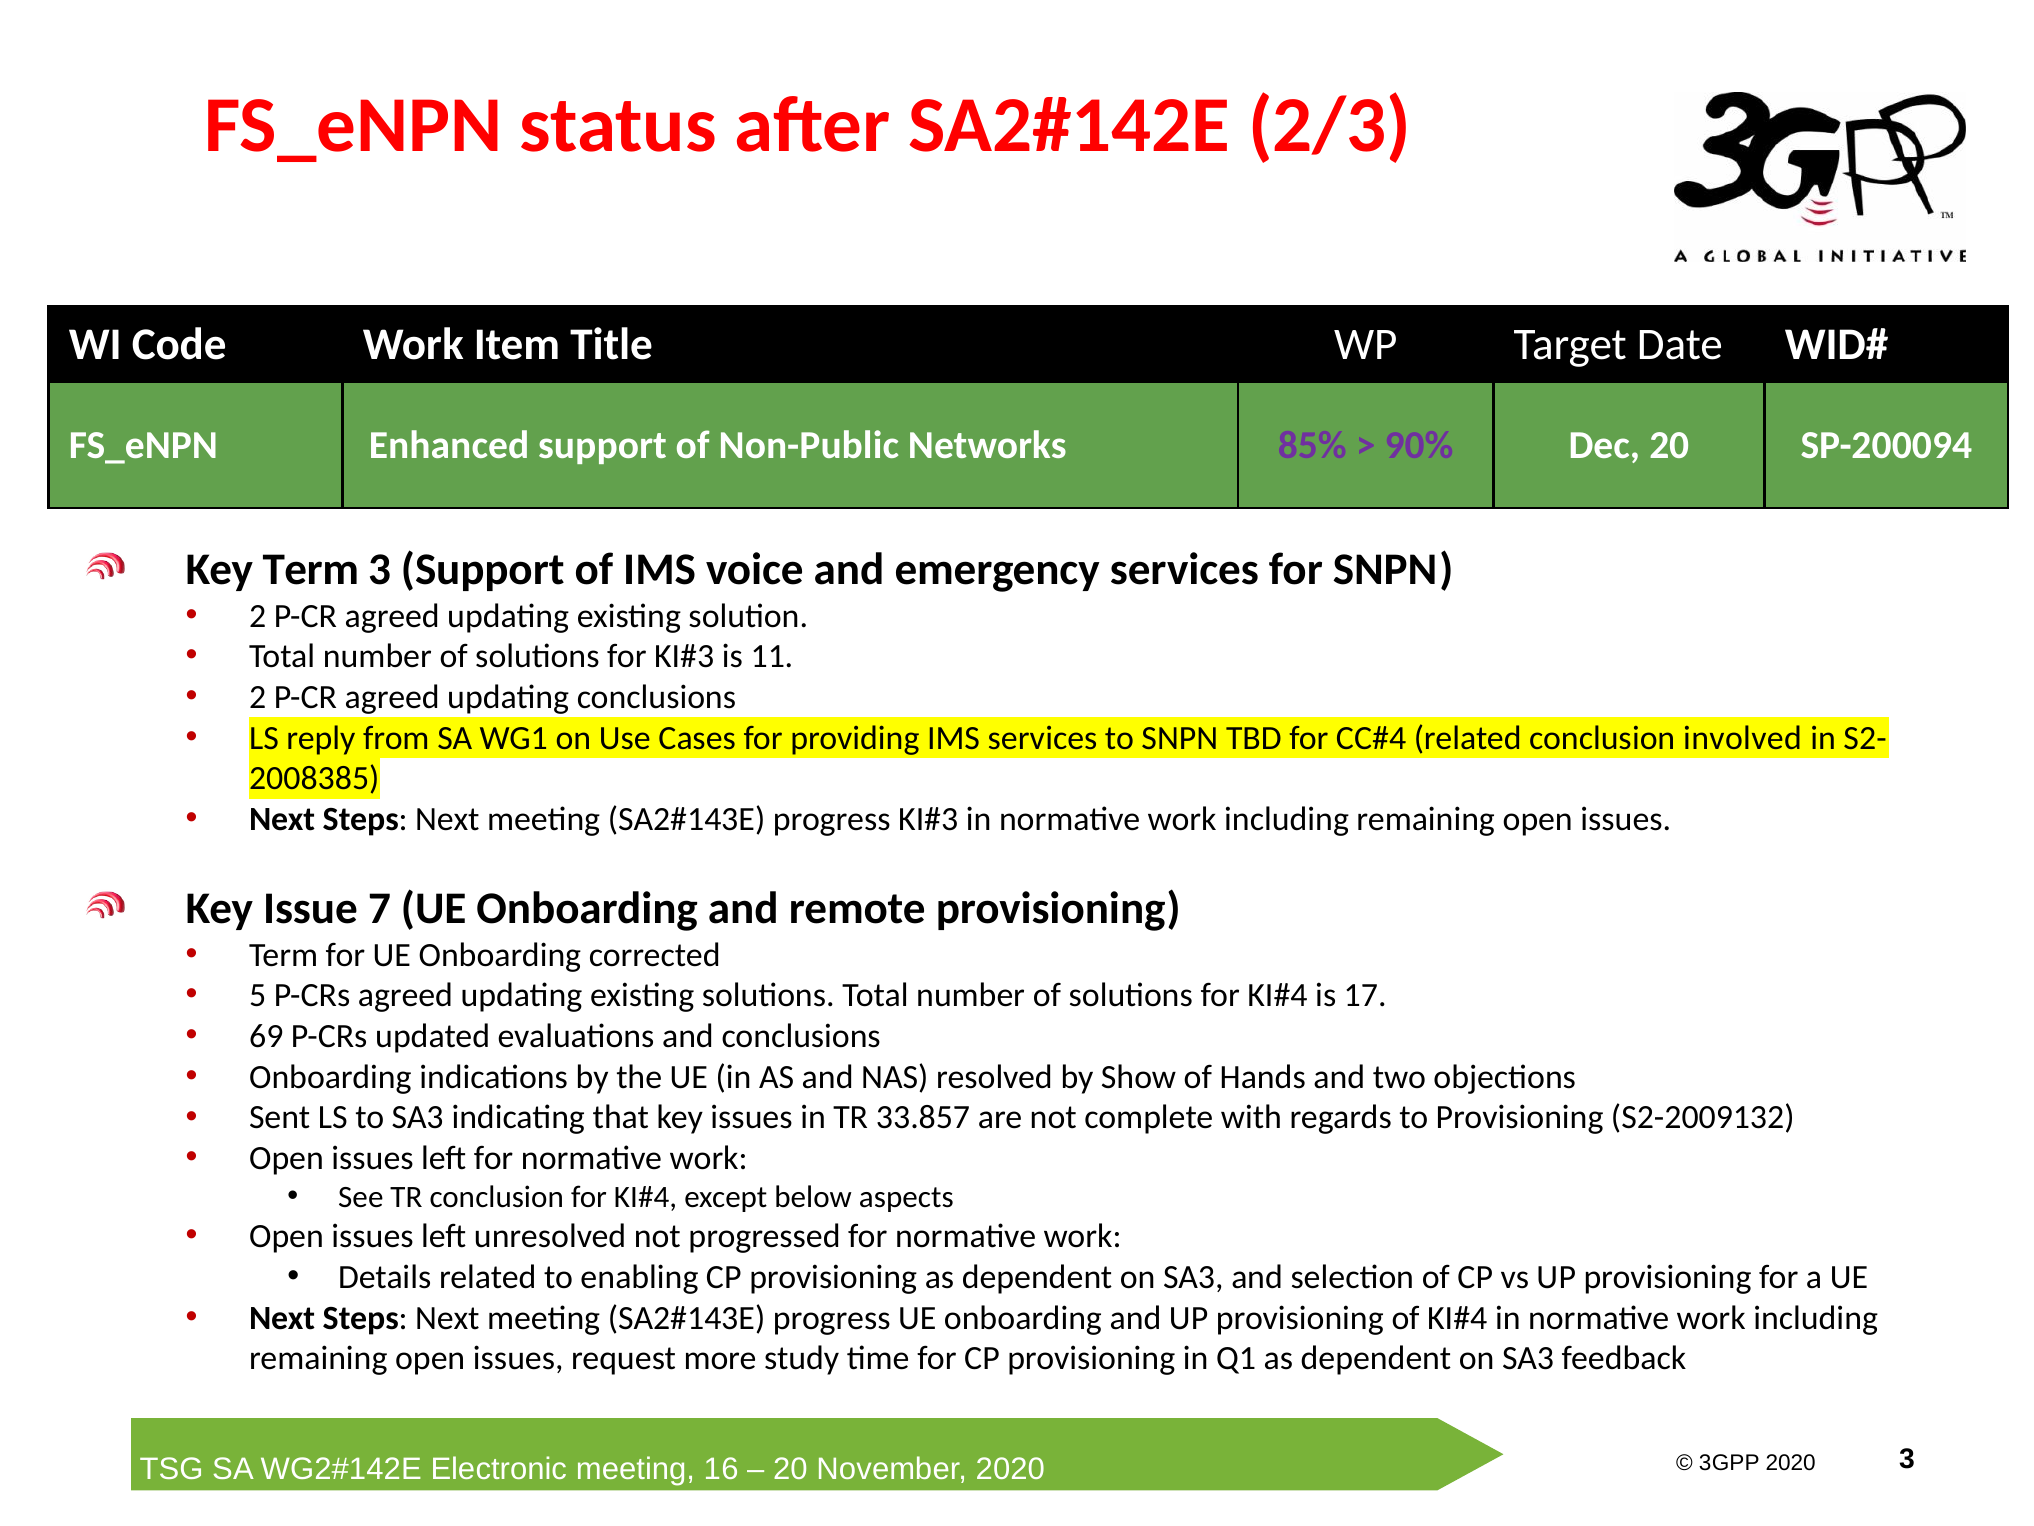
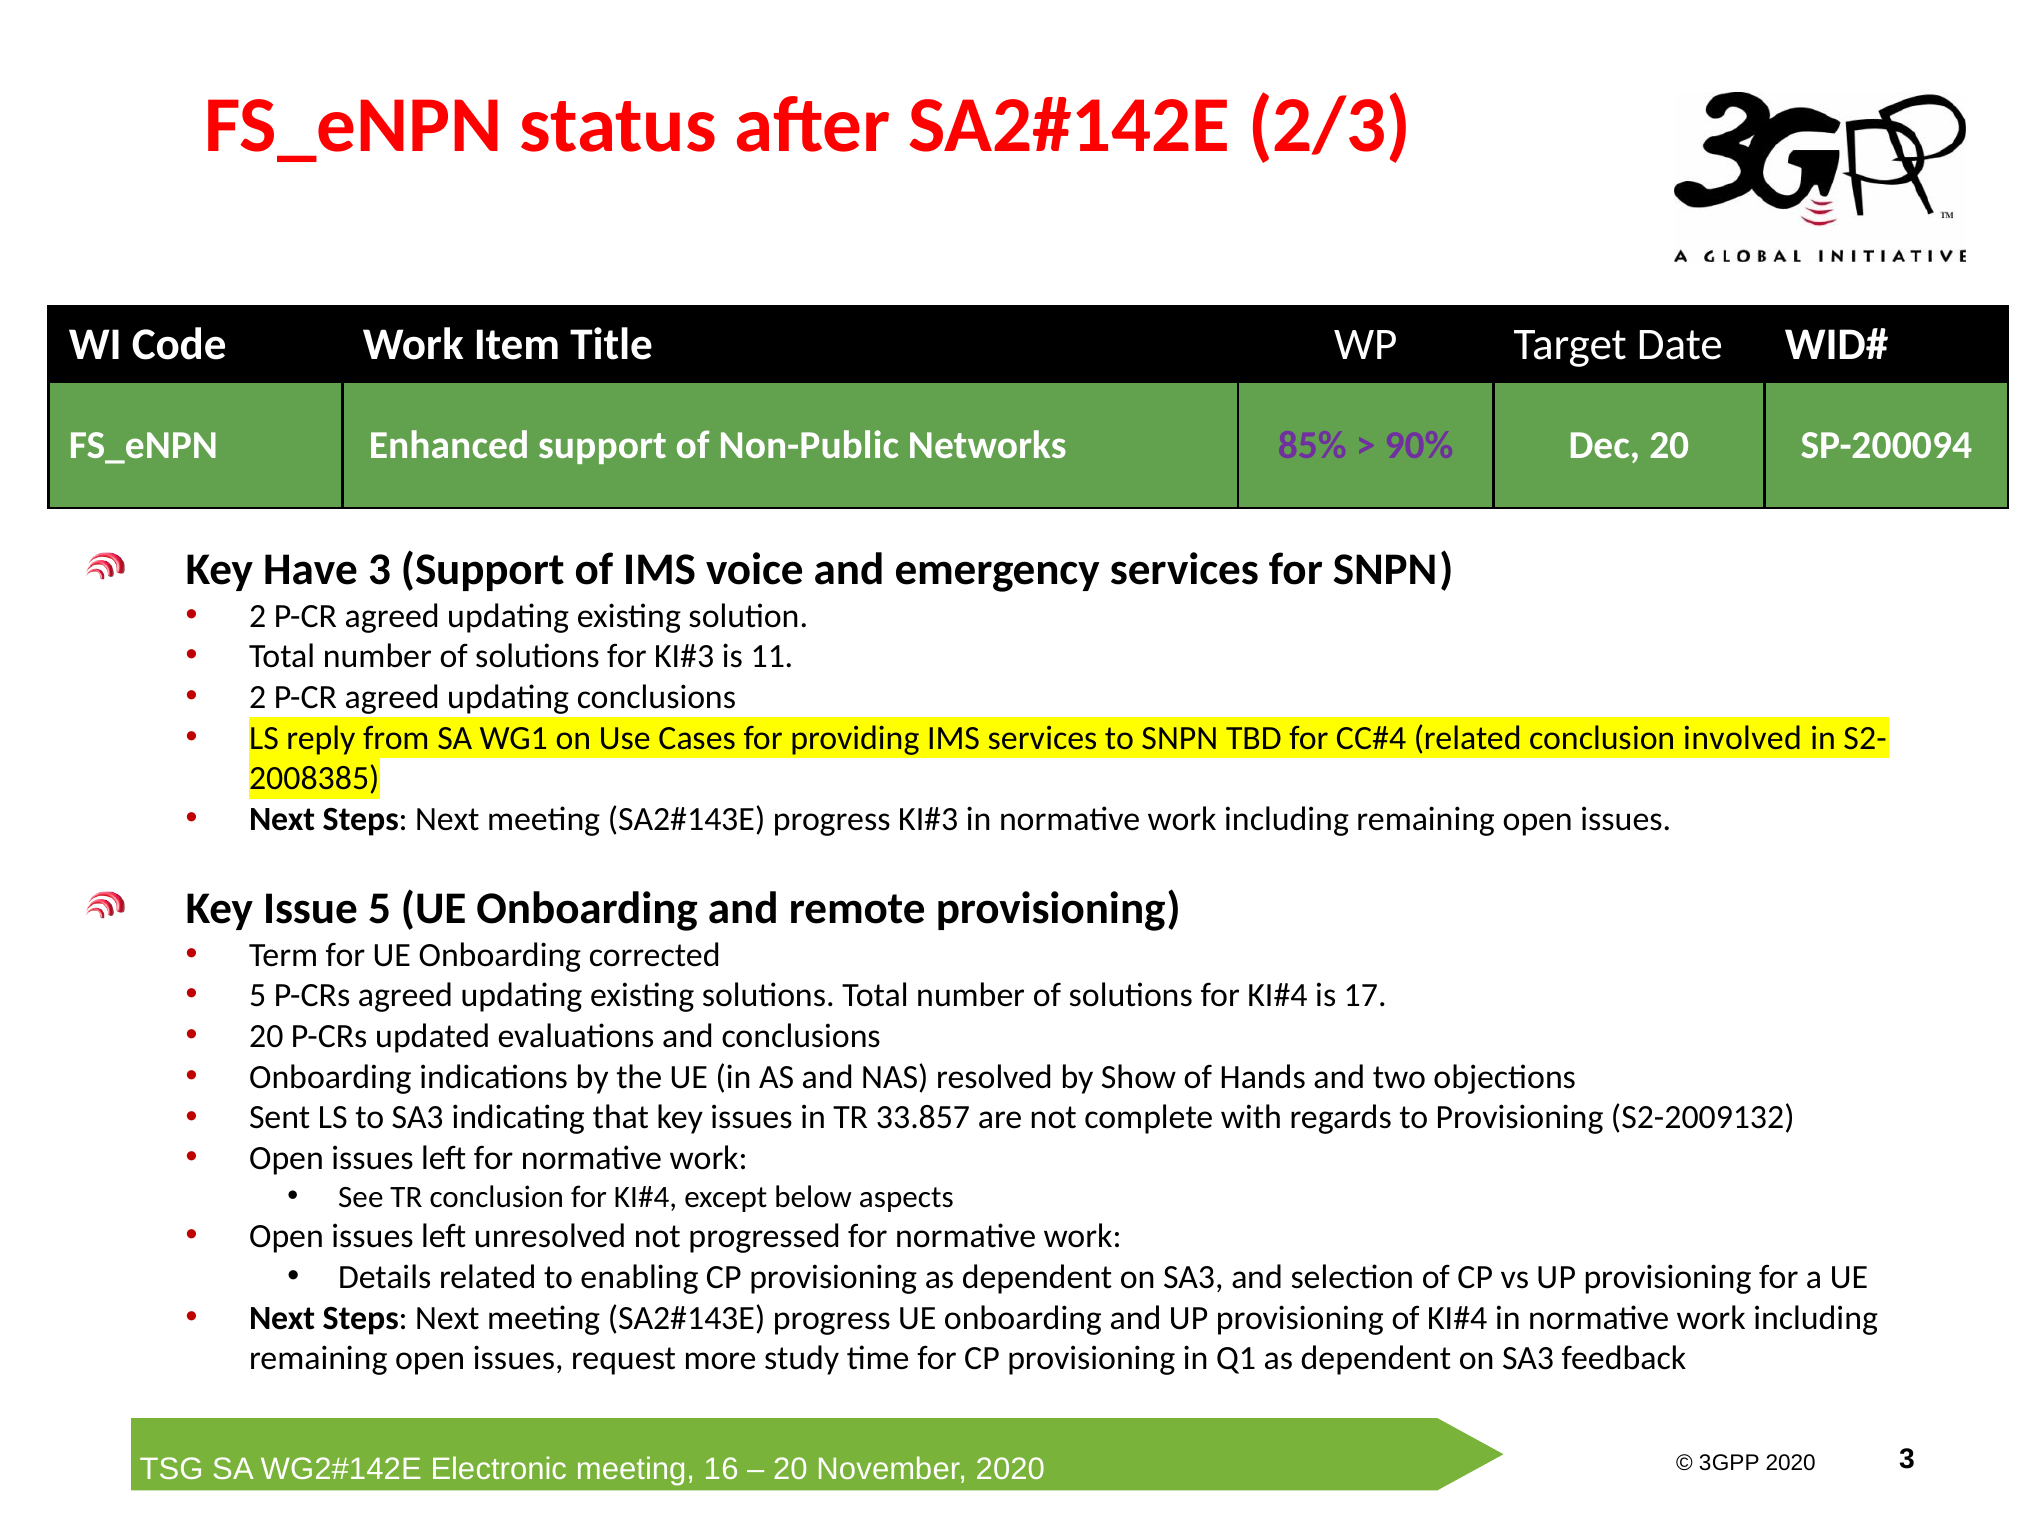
Key Term: Term -> Have
Issue 7: 7 -> 5
69 at (266, 1036): 69 -> 20
